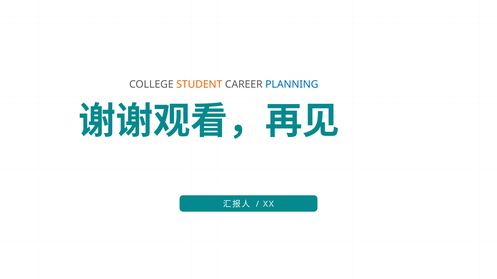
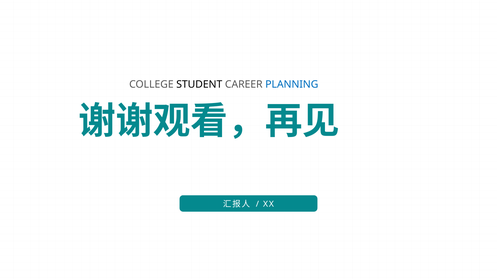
STUDENT colour: orange -> black
